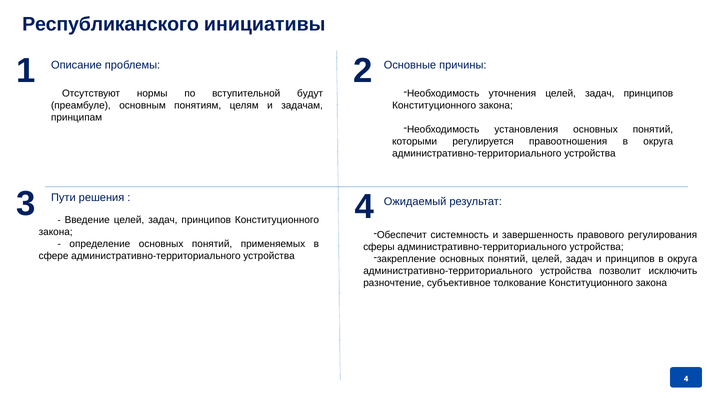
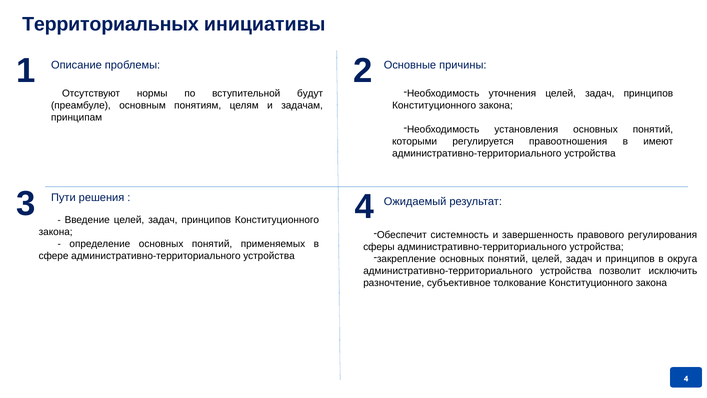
Республиканского: Республиканского -> Территориальных
правоотношения в округа: округа -> имеют
